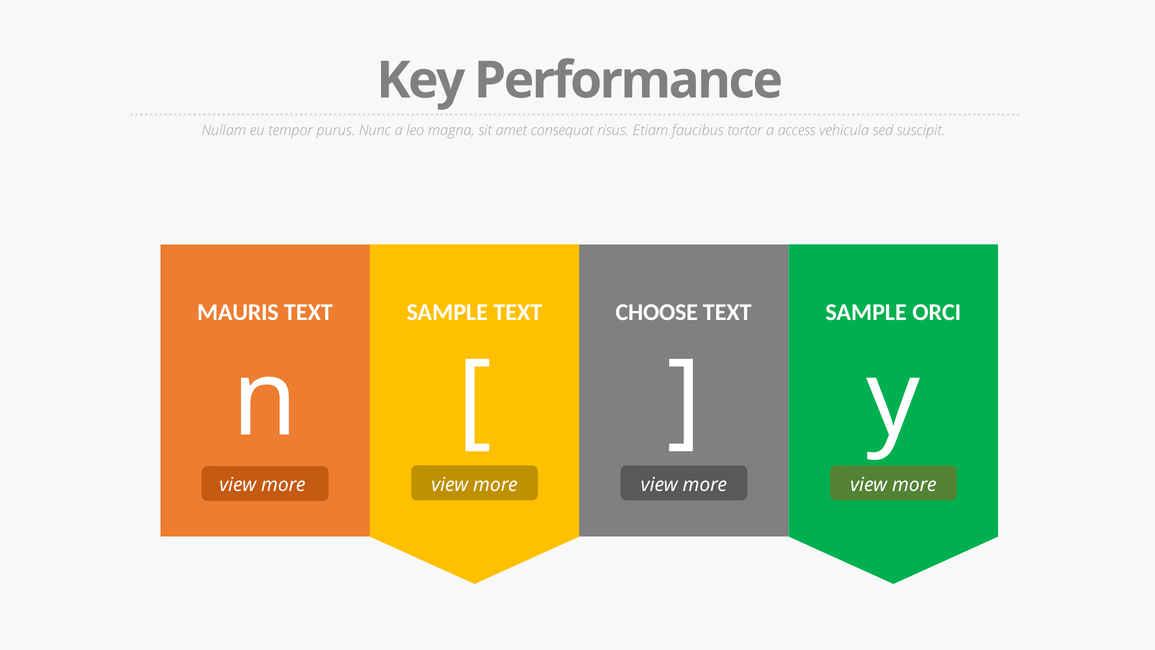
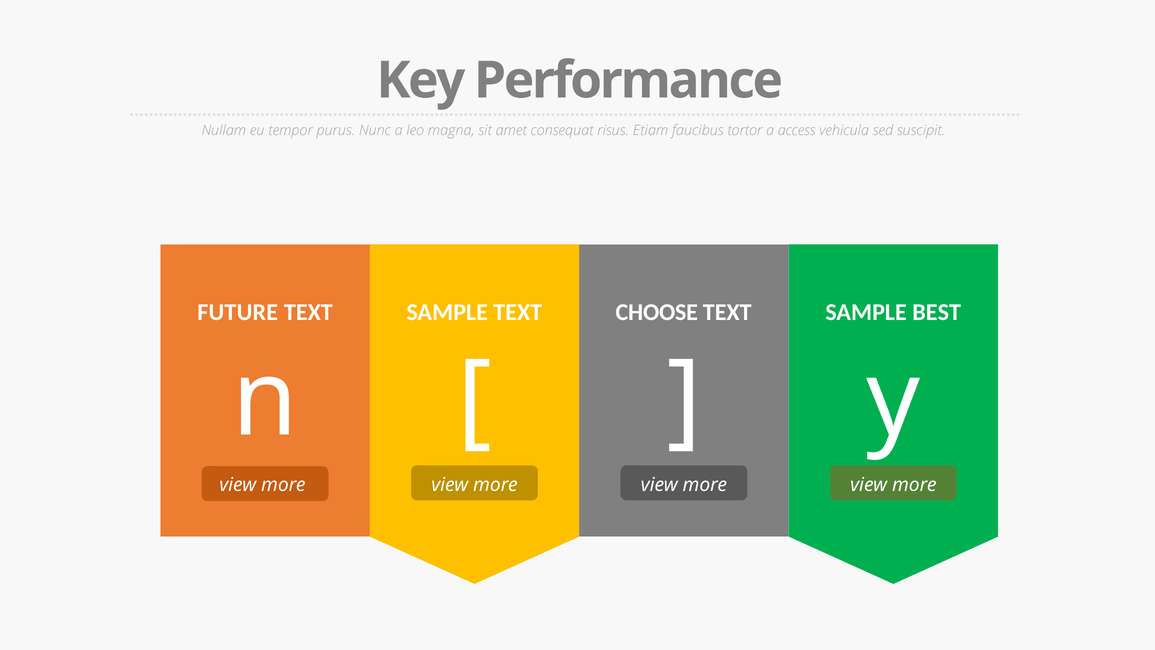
MAURIS: MAURIS -> FUTURE
ORCI: ORCI -> BEST
